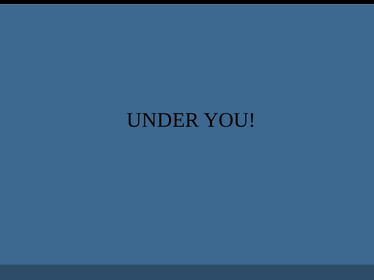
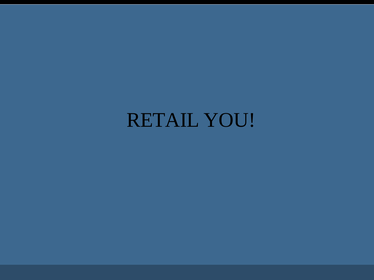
UNDER: UNDER -> RETAIL
